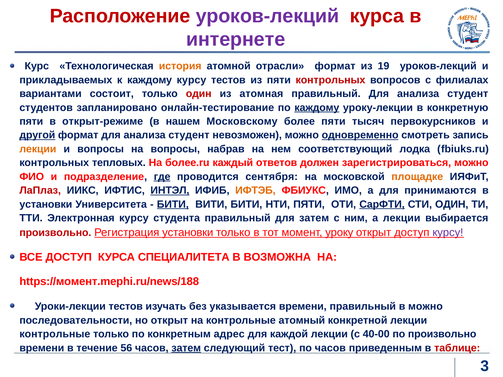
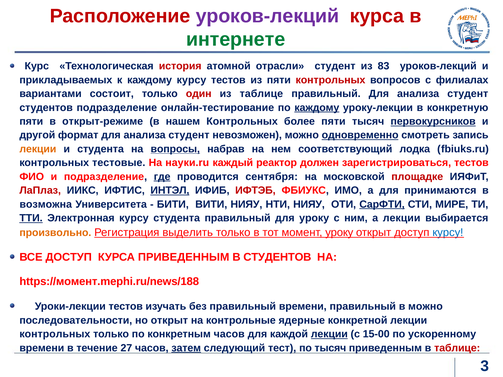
интернете colour: purple -> green
история colour: orange -> red
отрасли формат: формат -> студент
19: 19 -> 83
из атомная: атомная -> таблице
студентов запланировано: запланировано -> подразделение
нашем Московскому: Московскому -> Контрольных
первокурсников underline: none -> present
другой underline: present -> none
и вопросы: вопросы -> студента
вопросы at (175, 149) underline: none -> present
тепловых: тепловых -> тестовые
более.ru: более.ru -> науки.ru
ответов: ответов -> реактор
зарегистрироваться можно: можно -> тестов
площадке colour: orange -> red
ИФТЭБ colour: orange -> red
установки at (46, 204): установки -> возможна
БИТИ at (173, 204) underline: present -> none
ВИТИ БИТИ: БИТИ -> НИЯУ
НТИ ПЯТИ: ПЯТИ -> НИЯУ
СТИ ОДИН: ОДИН -> МИРЕ
ТТИ underline: none -> present
для затем: затем -> уроку
произвольно at (55, 233) colour: red -> orange
Регистрация установки: установки -> выделить
курсу at (448, 233) colour: purple -> blue
КУРСА СПЕЦИАЛИТЕТА: СПЕЦИАЛИТЕТА -> ПРИВЕДЕННЫМ
В ВОЗМОЖНА: ВОЗМОЖНА -> СТУДЕНТОВ
без указывается: указывается -> правильный
атомный: атомный -> ядерные
контрольные at (55, 334): контрольные -> контрольных
конкретным адрес: адрес -> часов
лекции at (329, 334) underline: none -> present
40-00: 40-00 -> 15-00
по произвольно: произвольно -> ускоренному
56: 56 -> 27
по часов: часов -> тысяч
